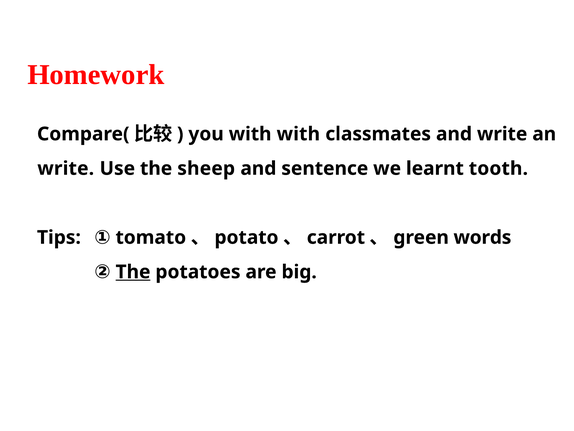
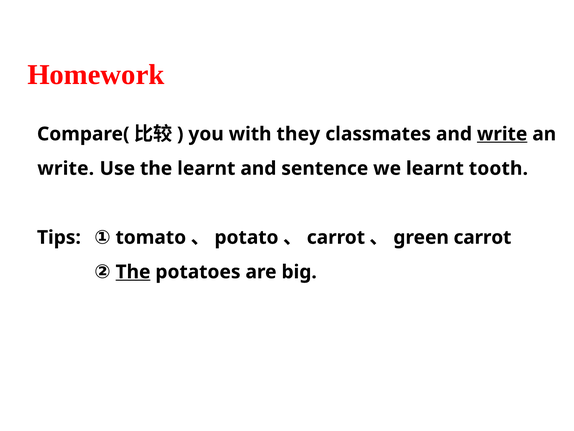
with with: with -> they
write at (502, 134) underline: none -> present
the sheep: sheep -> learnt
words at (482, 237): words -> carrot
